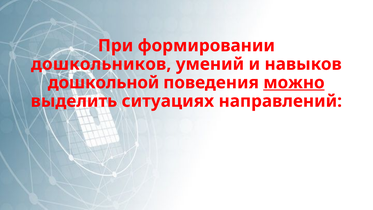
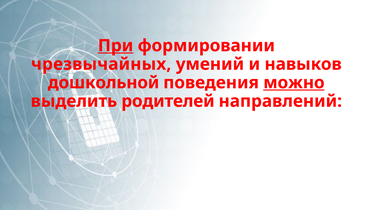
При underline: none -> present
дошкольников: дошкольников -> чрезвычайных
ситуациях: ситуациях -> родителей
